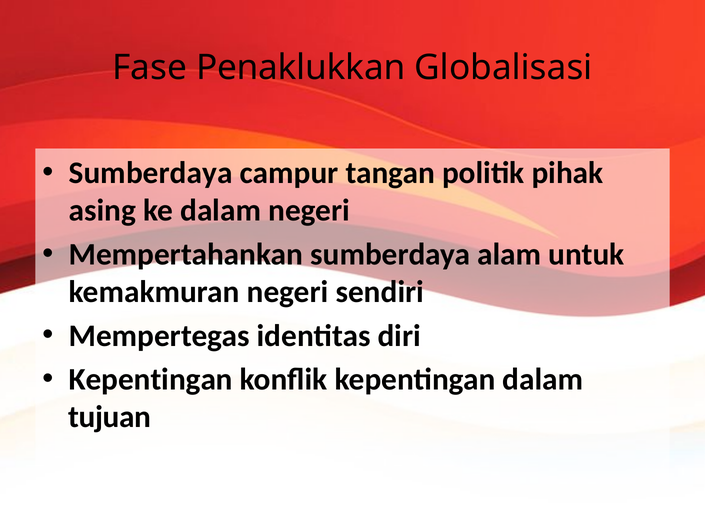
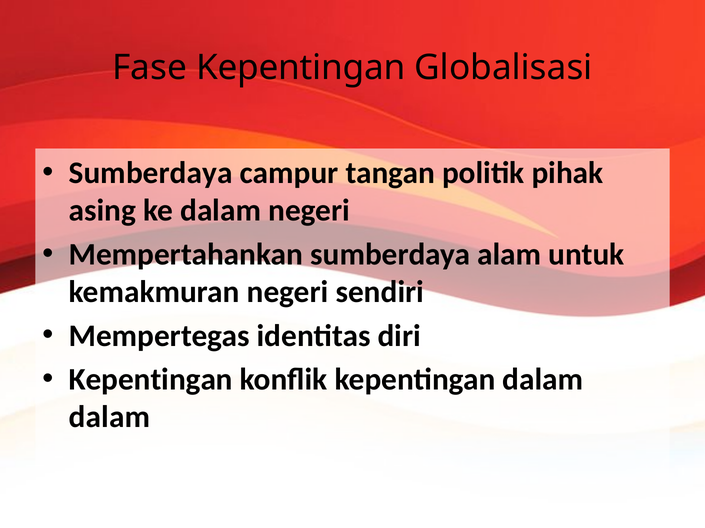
Fase Penaklukkan: Penaklukkan -> Kepentingan
tujuan at (110, 418): tujuan -> dalam
